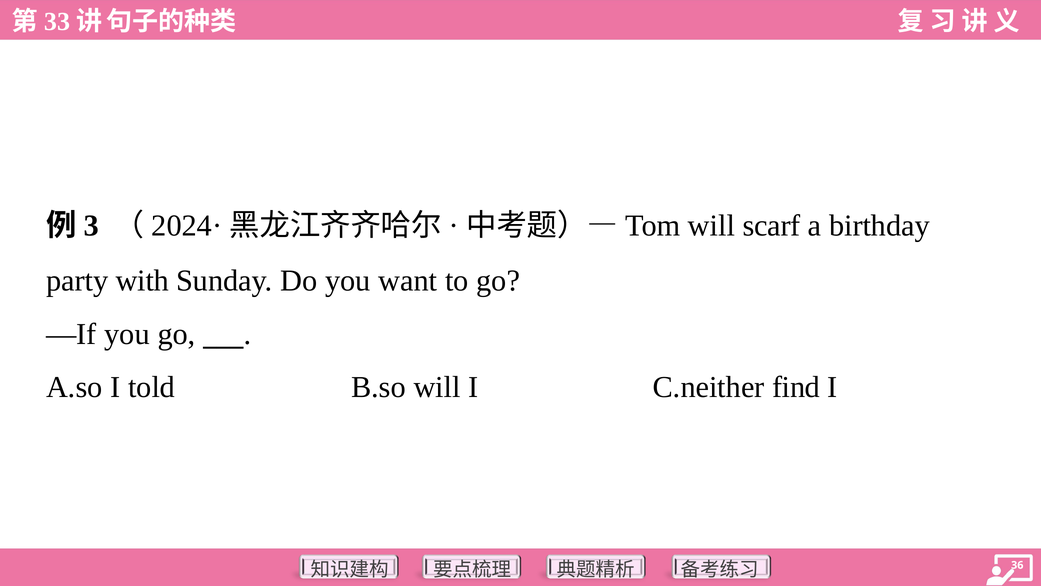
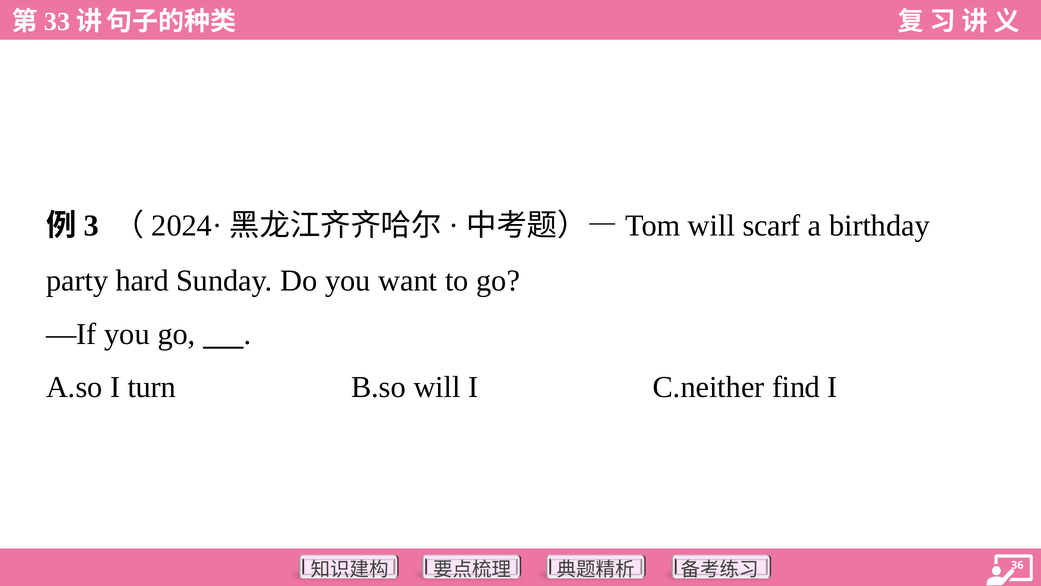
with: with -> hard
told: told -> turn
